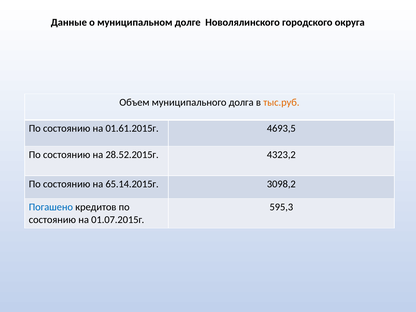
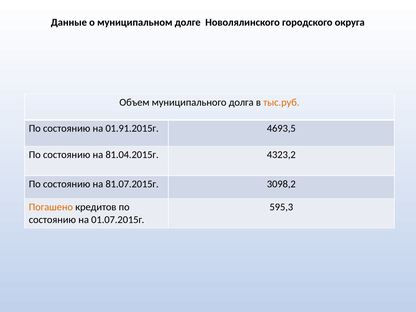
01.61.2015г: 01.61.2015г -> 01.91.2015г
28.52.2015г: 28.52.2015г -> 81.04.2015г
65.14.2015г: 65.14.2015г -> 81.07.2015г
Погашено colour: blue -> orange
